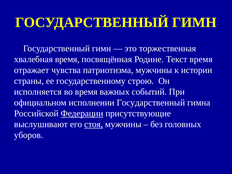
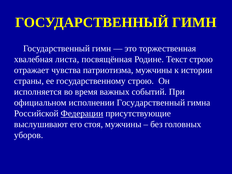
хвалебная время: время -> листа
Текст время: время -> строю
стоя underline: present -> none
